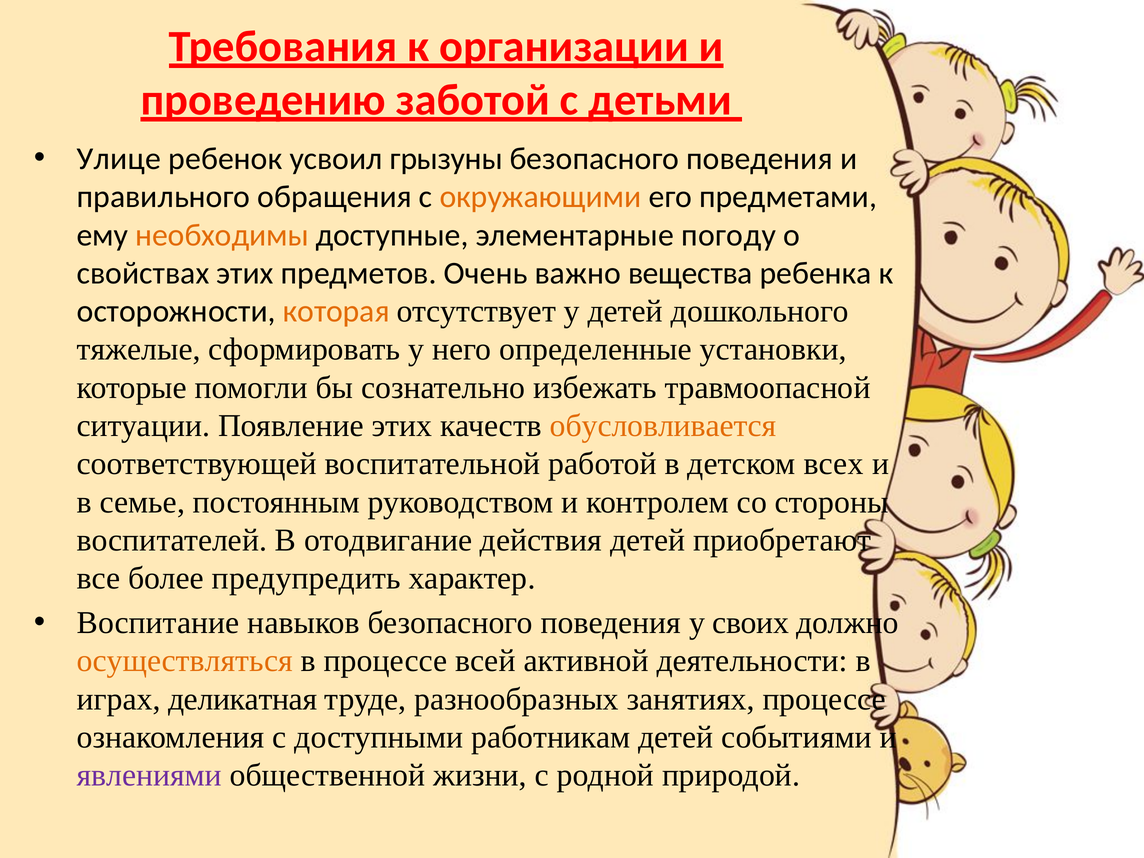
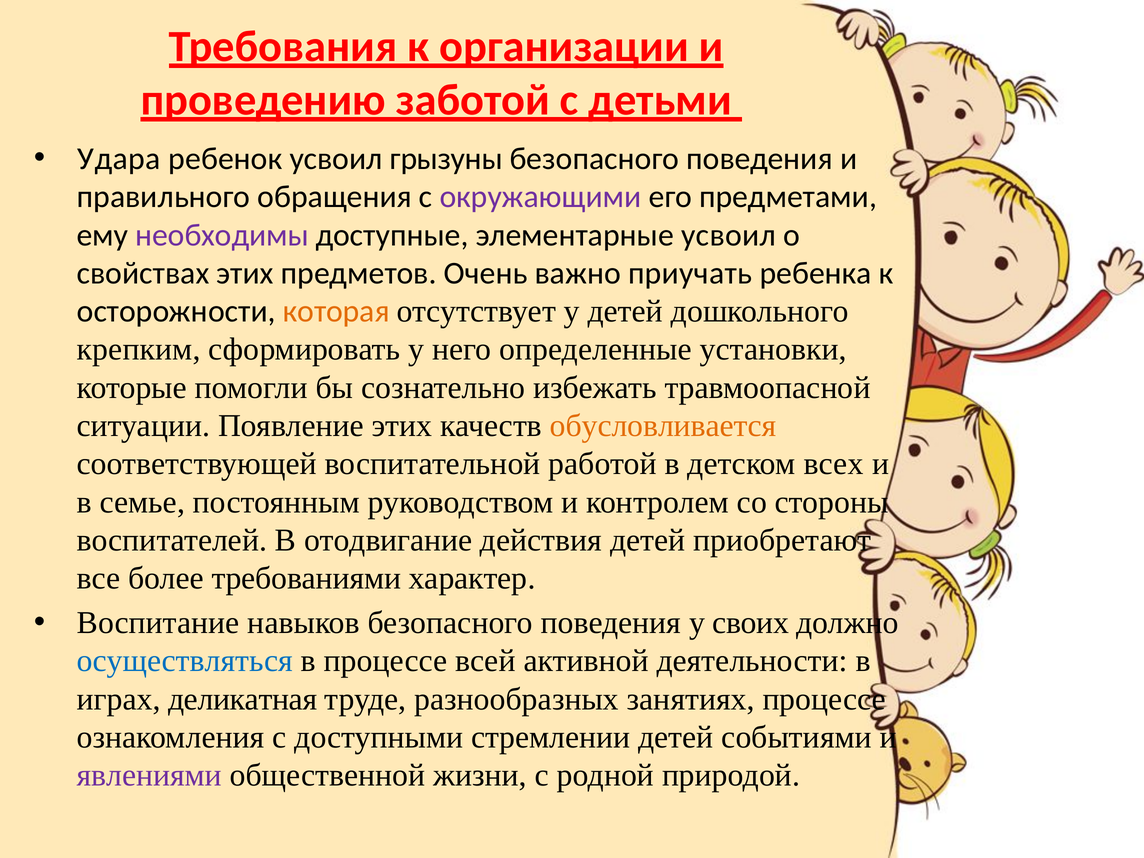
Улице: Улице -> Удара
окружающими colour: orange -> purple
необходимы colour: orange -> purple
элементарные погоду: погоду -> усвоил
вещества: вещества -> приучать
тяжелые: тяжелые -> крепким
предупредить: предупредить -> требованиями
осуществляться colour: orange -> blue
работникам: работникам -> стремлении
